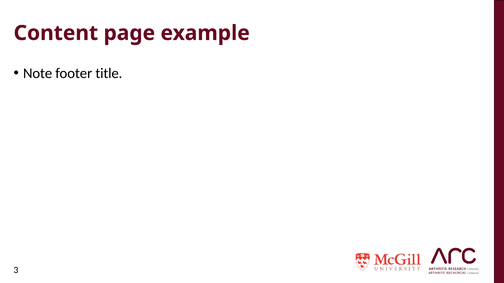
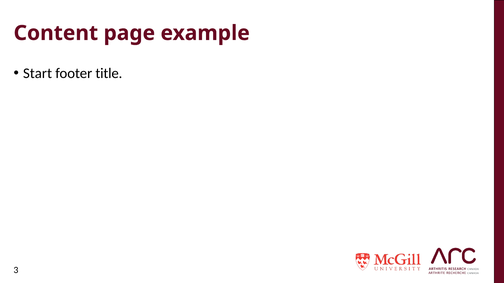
Note: Note -> Start
